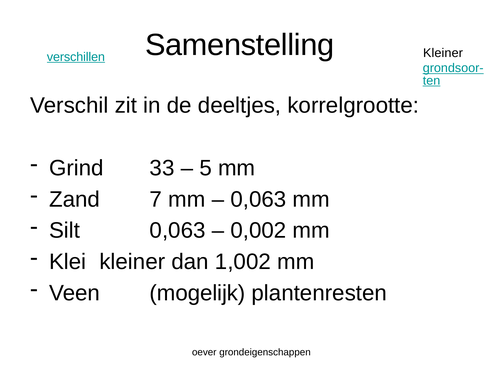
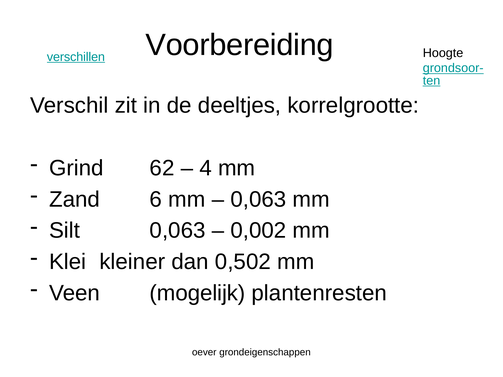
Samenstelling: Samenstelling -> Voorbereiding
Kleiner at (443, 53): Kleiner -> Hoogte
33: 33 -> 62
5: 5 -> 4
7: 7 -> 6
1,002: 1,002 -> 0,502
